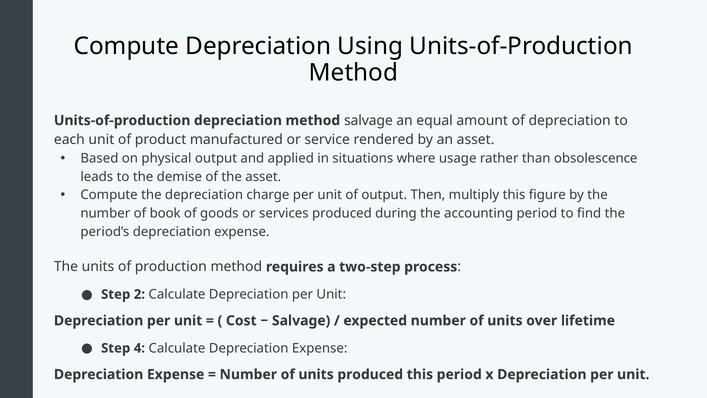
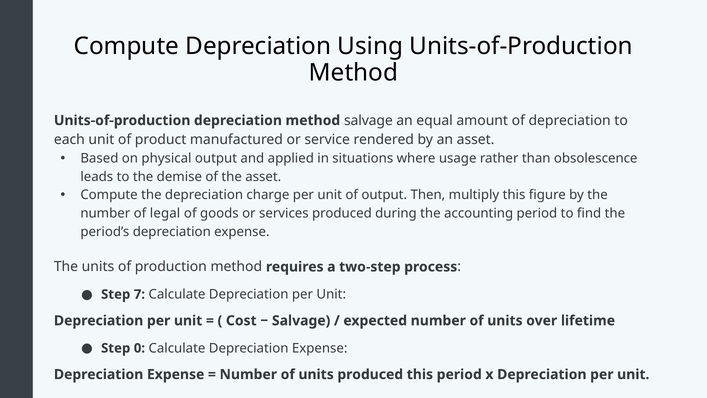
book: book -> legal
2: 2 -> 7
4: 4 -> 0
